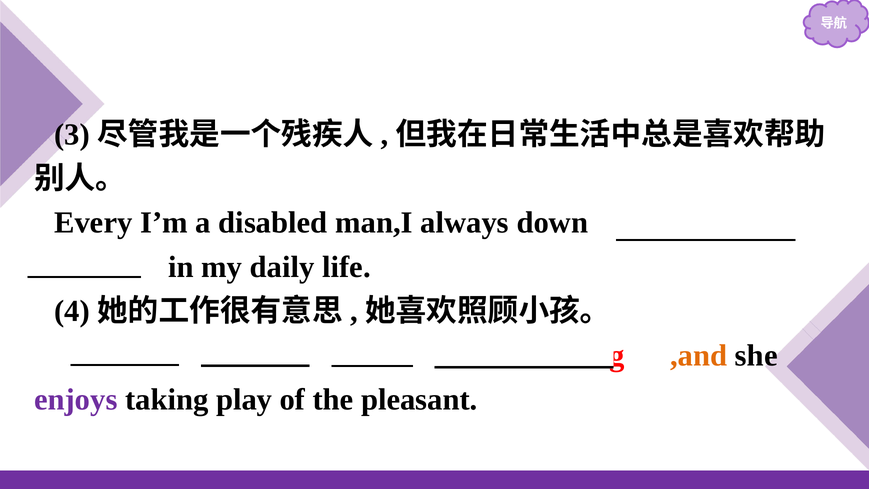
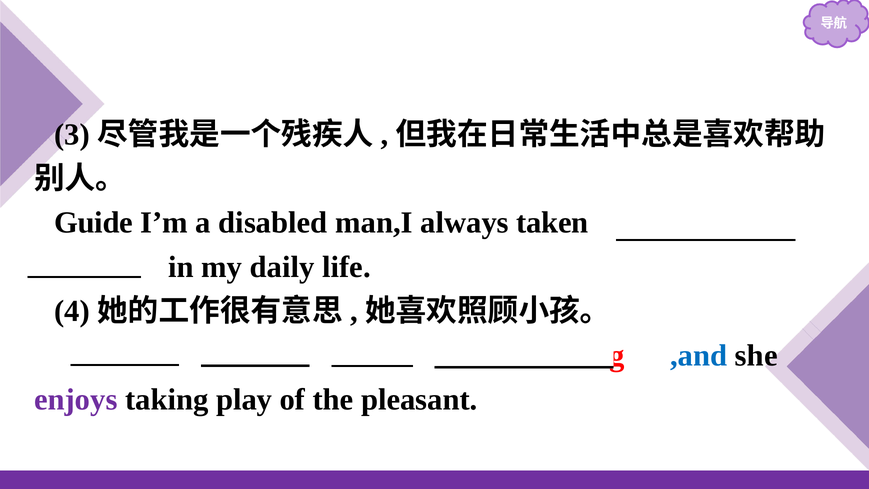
Every: Every -> Guide
down: down -> taken
,and colour: orange -> blue
